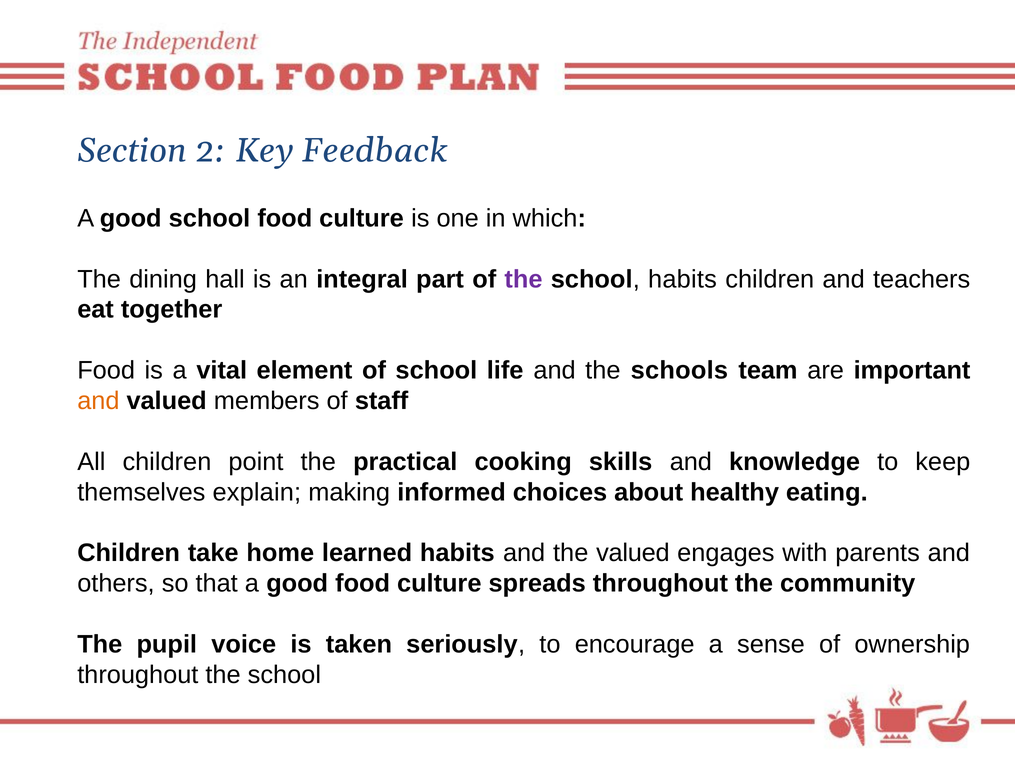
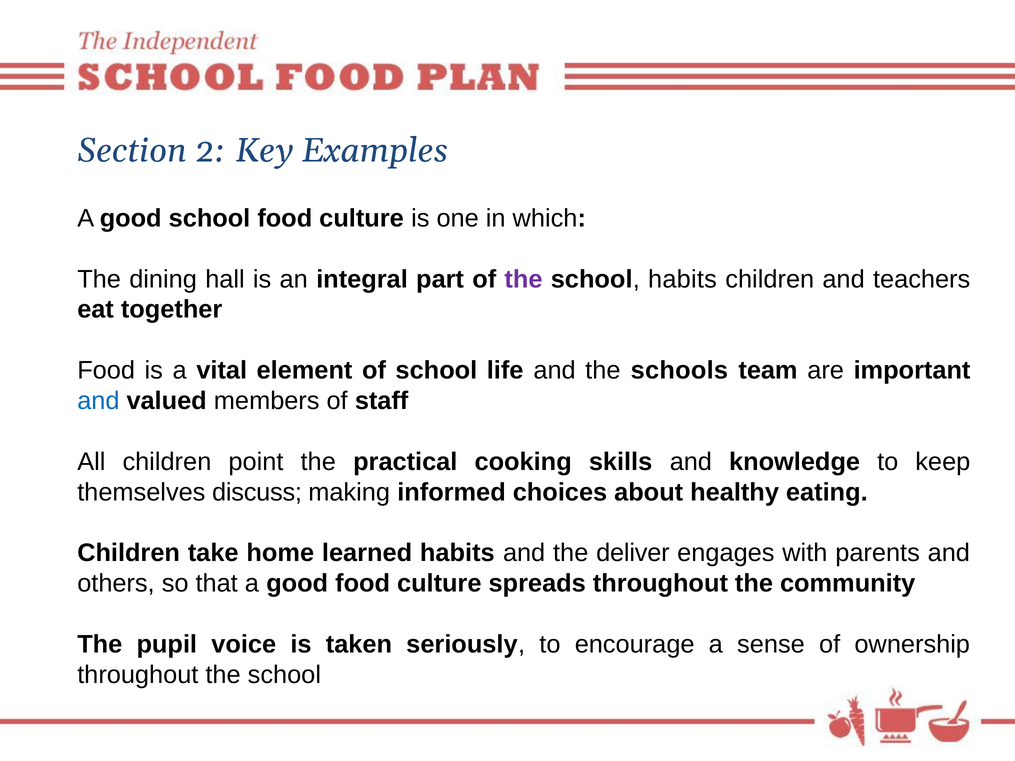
Feedback: Feedback -> Examples
and at (98, 401) colour: orange -> blue
explain: explain -> discuss
the valued: valued -> deliver
